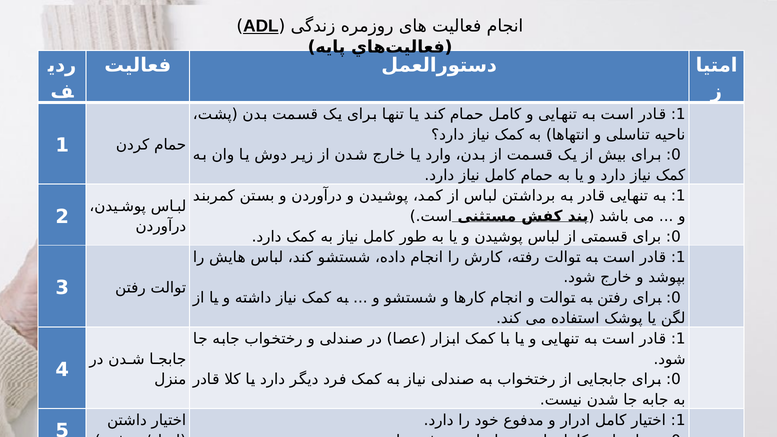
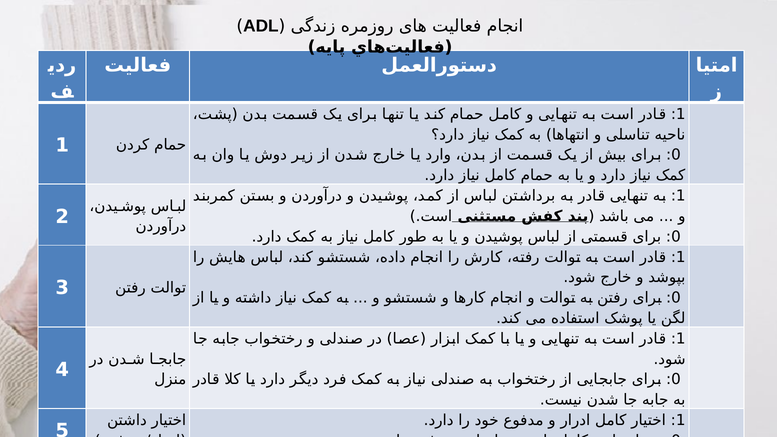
ADL underline: present -> none
